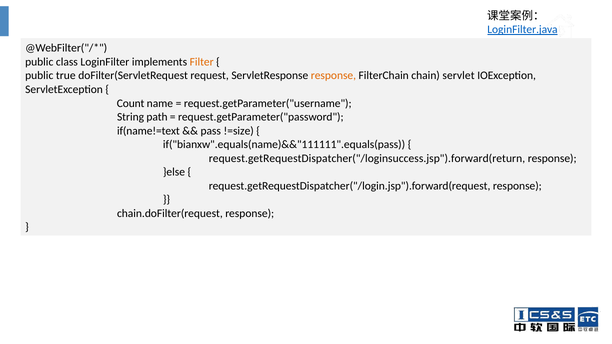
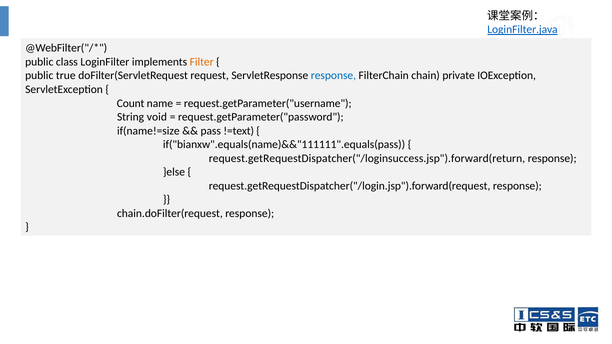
response at (333, 76) colour: orange -> blue
servlet: servlet -> private
path: path -> void
if(name!=text: if(name!=text -> if(name!=size
!=size: !=size -> !=text
